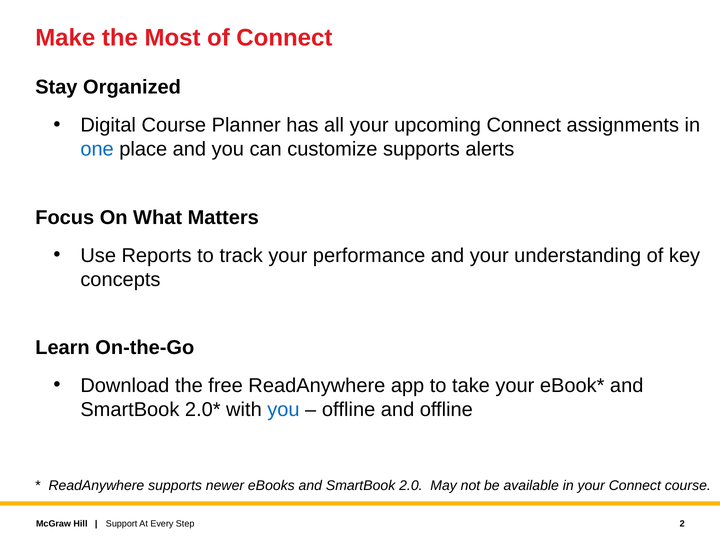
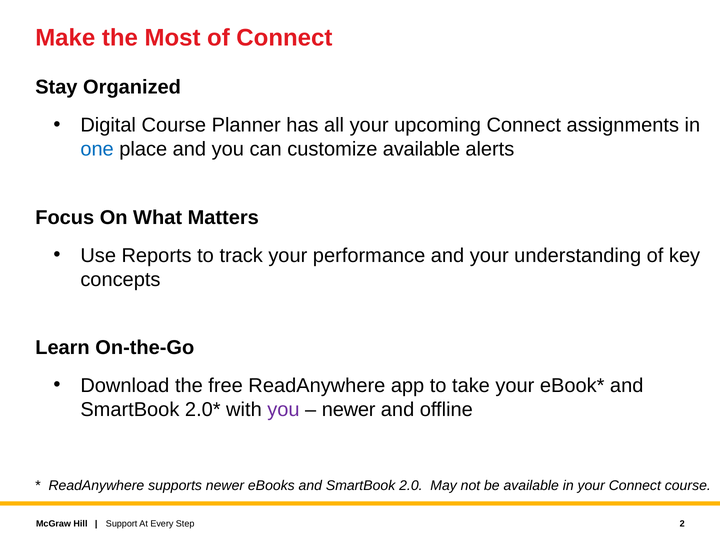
customize supports: supports -> available
you at (283, 409) colour: blue -> purple
offline at (349, 409): offline -> newer
